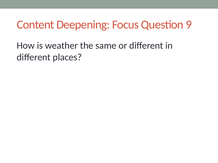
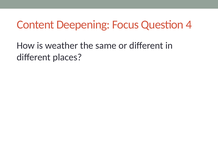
9: 9 -> 4
